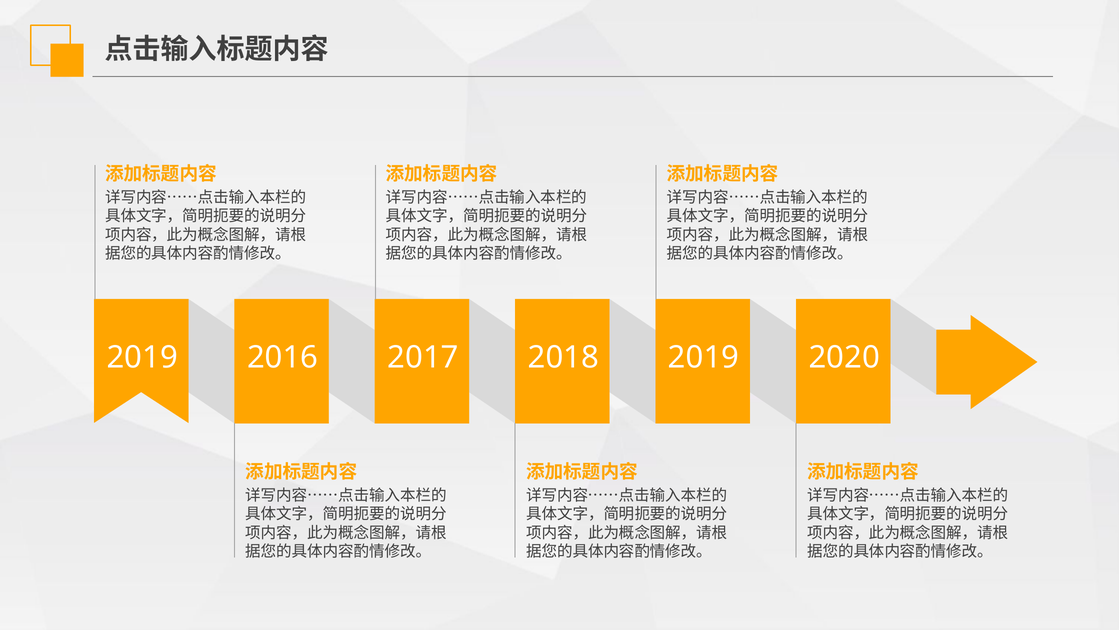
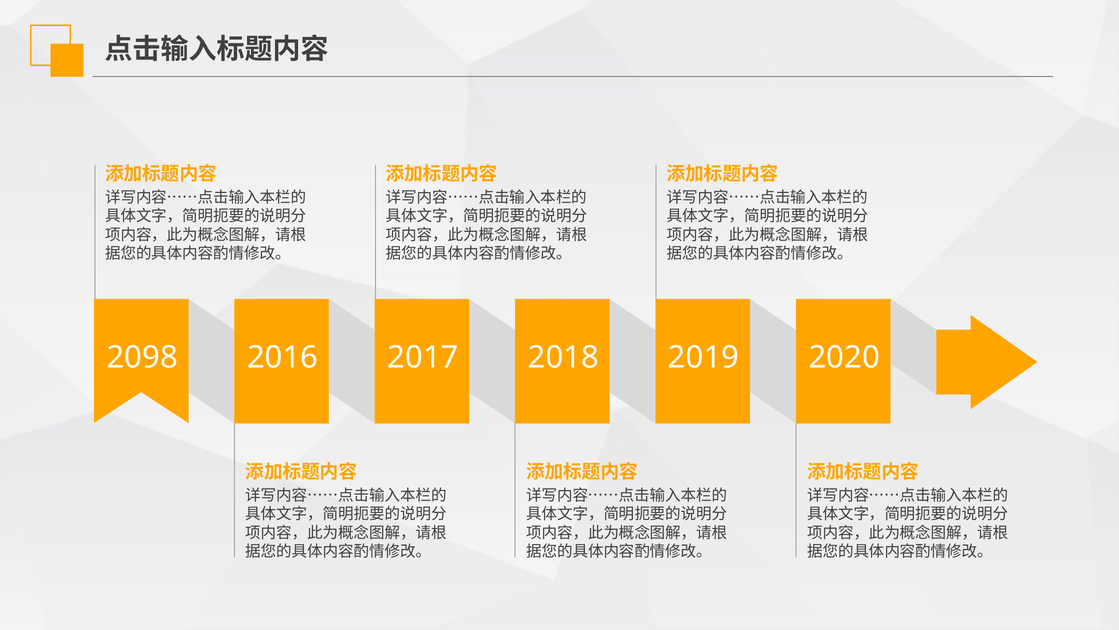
2019 at (142, 357): 2019 -> 2098
